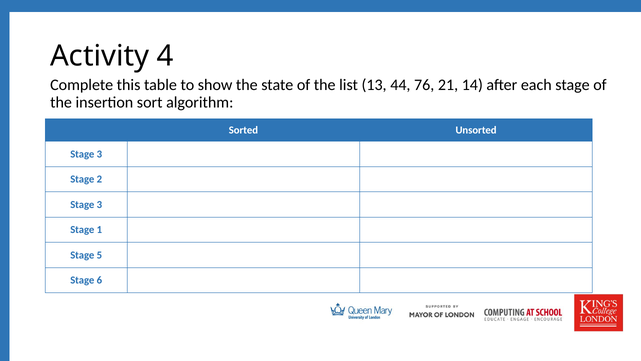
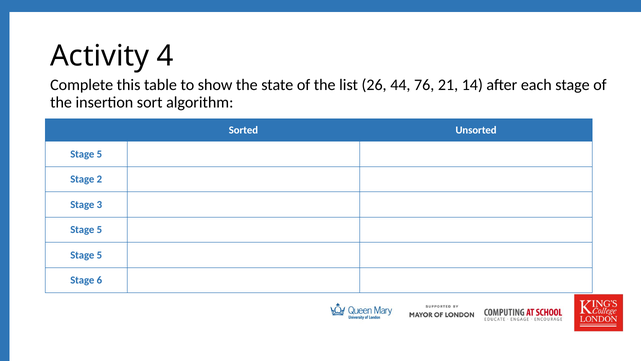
13: 13 -> 26
3 at (99, 154): 3 -> 5
1 at (99, 230): 1 -> 5
